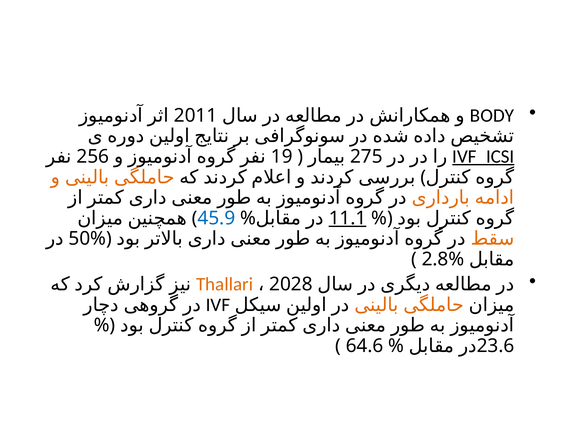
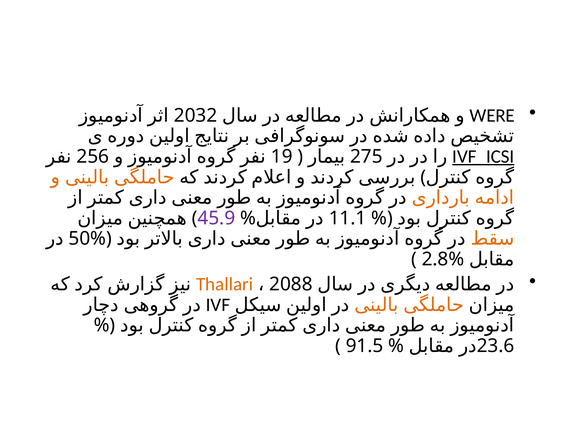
BODY: BODY -> WERE
2011: 2011 -> 2032
45.9 colour: blue -> purple
11.1 underline: present -> none
2028: 2028 -> 2088
64.6: 64.6 -> 91.5
